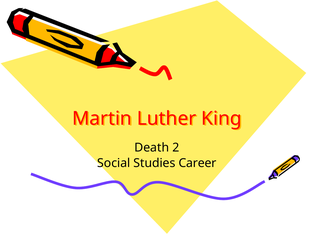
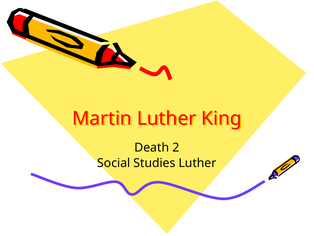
Studies Career: Career -> Luther
